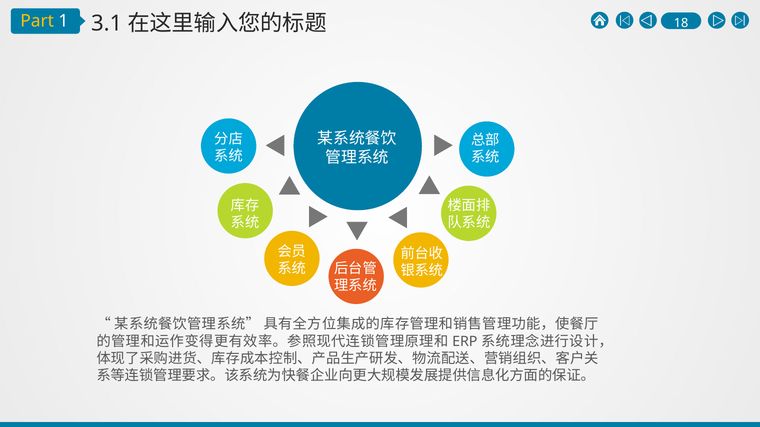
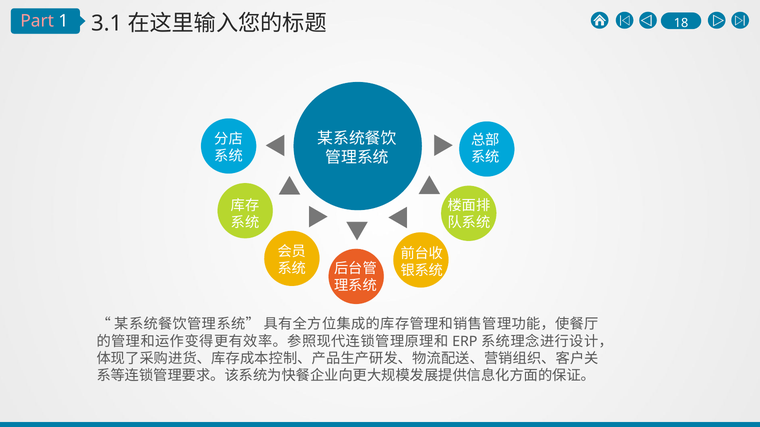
Part colour: yellow -> pink
